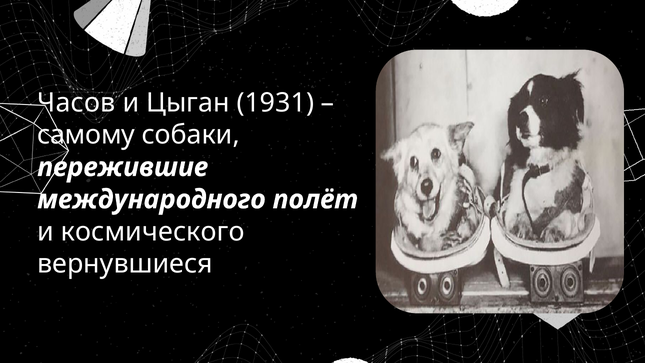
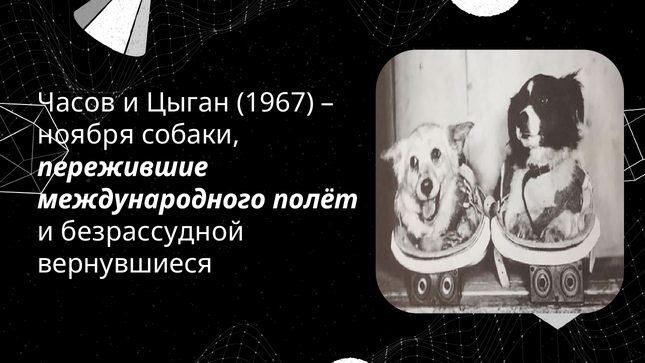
1931: 1931 -> 1967
самому: самому -> ноября
космического: космического -> безрассудной
